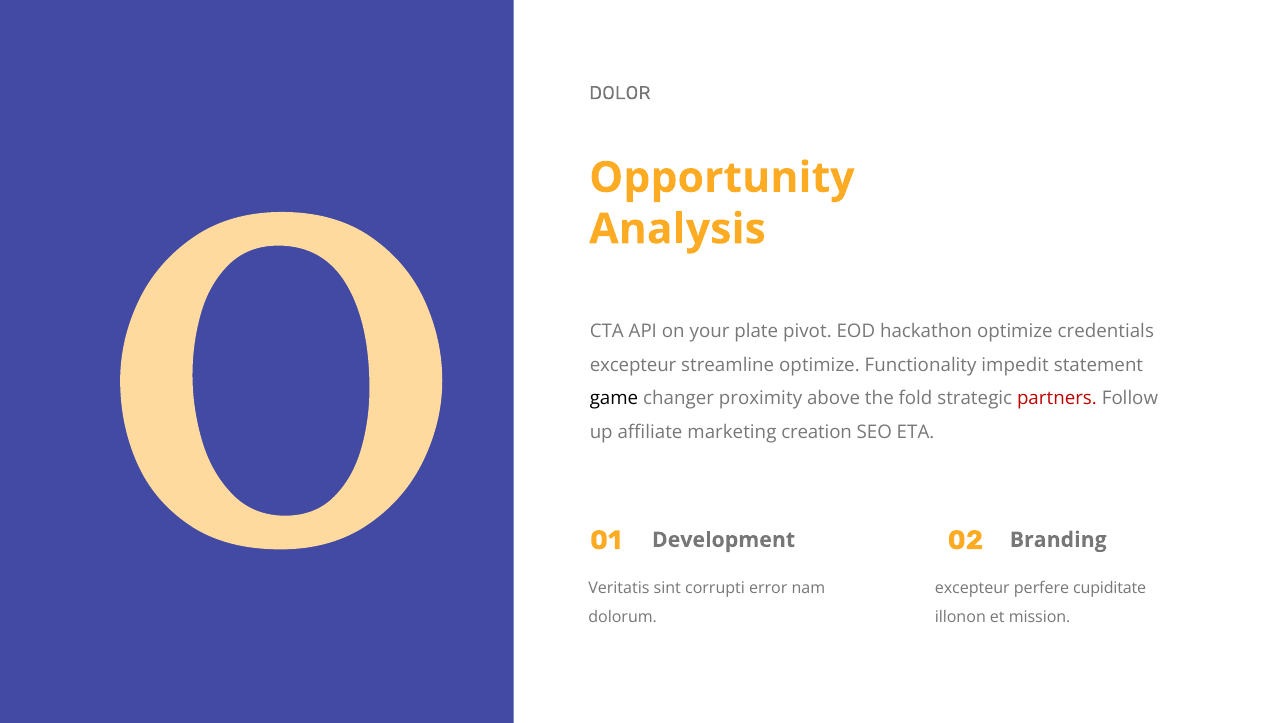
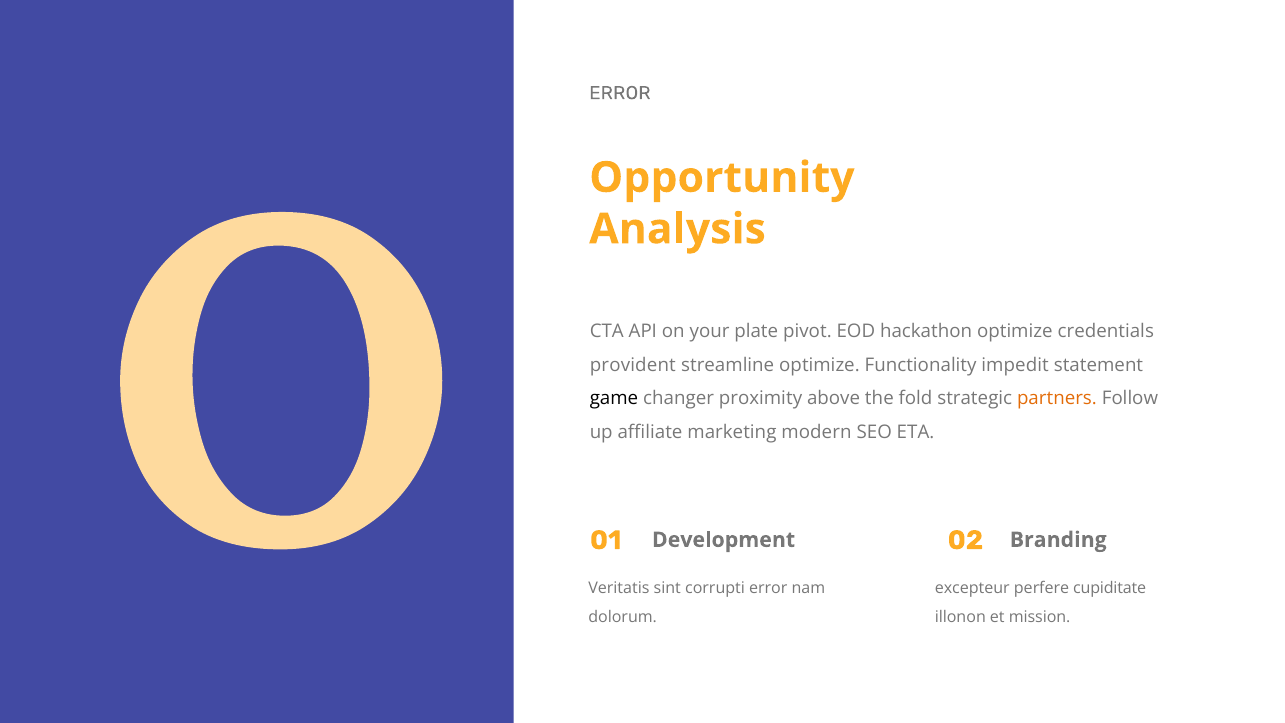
DOLOR at (620, 93): DOLOR -> ERROR
excepteur at (633, 365): excepteur -> provident
partners colour: red -> orange
creation: creation -> modern
